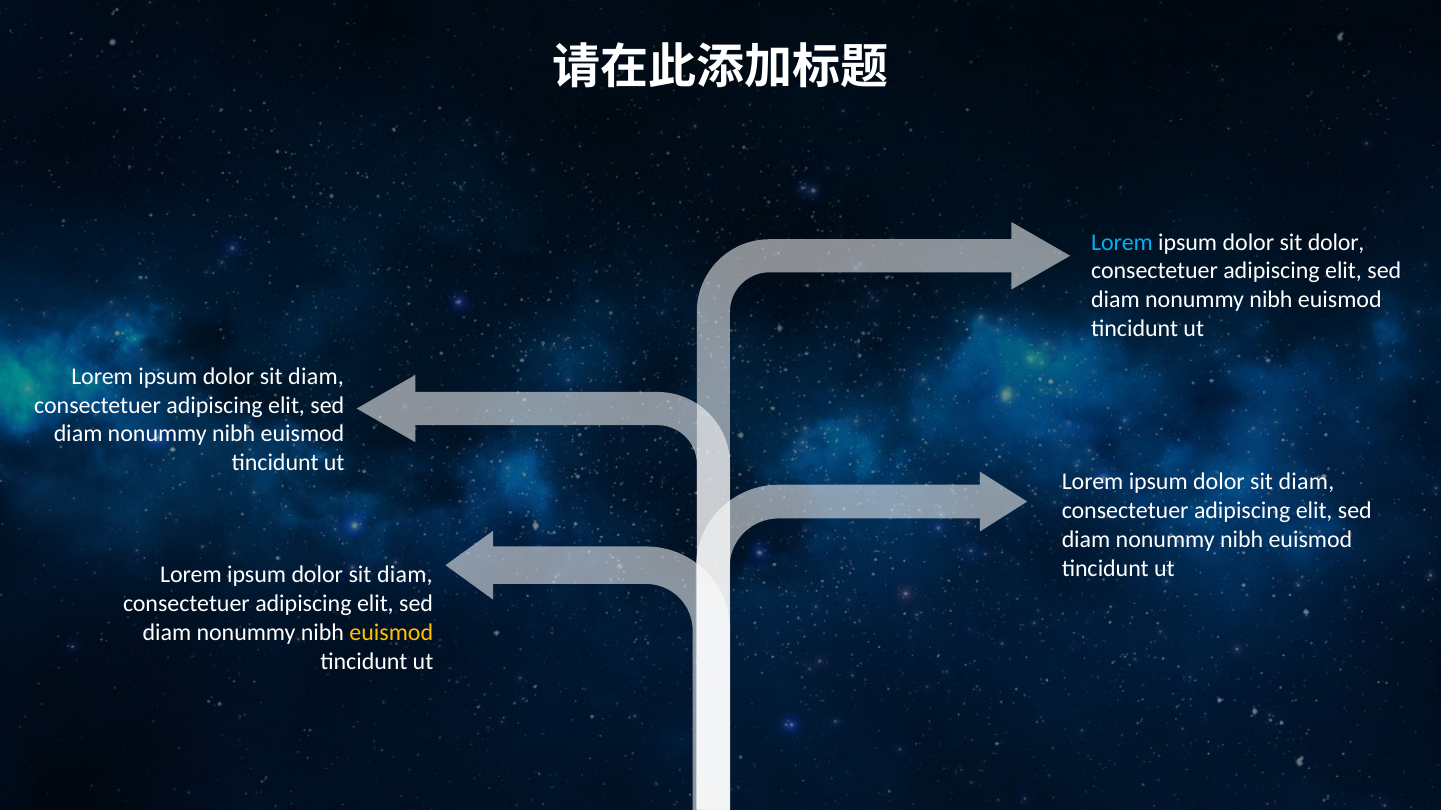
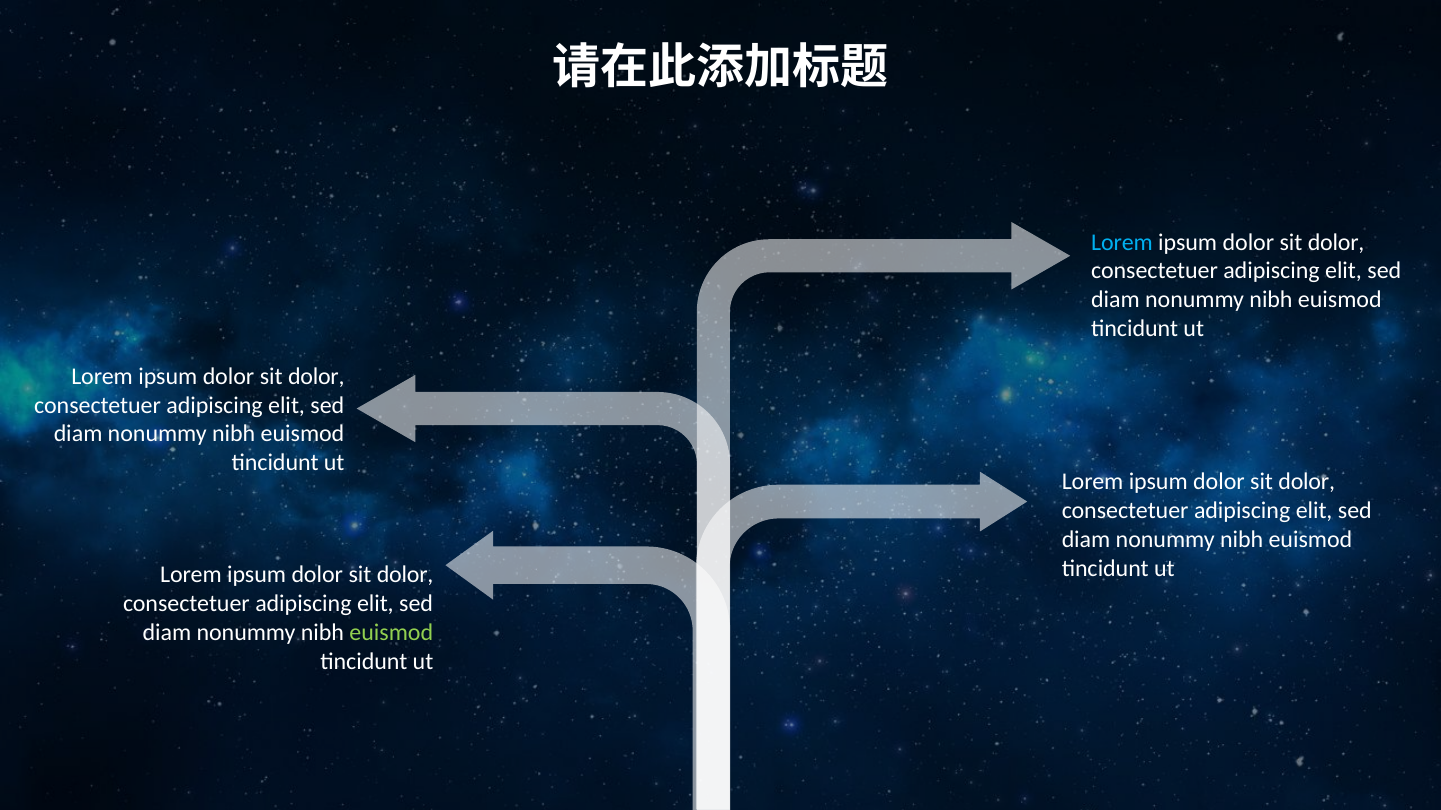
diam at (316, 377): diam -> dolor
diam at (1306, 482): diam -> dolor
diam at (405, 575): diam -> dolor
euismod at (391, 633) colour: yellow -> light green
